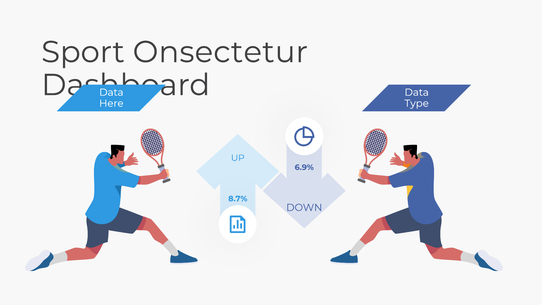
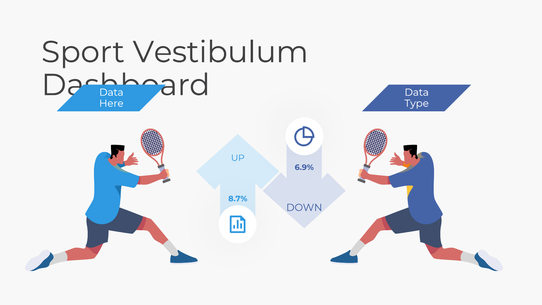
Onsectetur: Onsectetur -> Vestibulum
